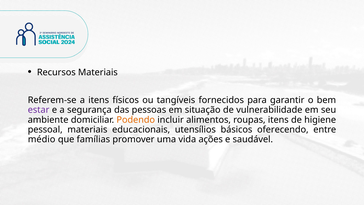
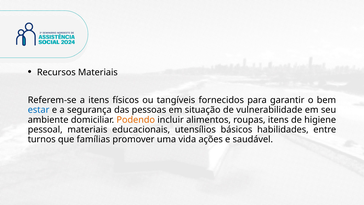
estar colour: purple -> blue
oferecendo: oferecendo -> habilidades
médio: médio -> turnos
